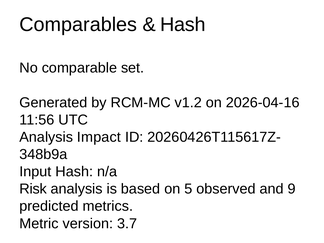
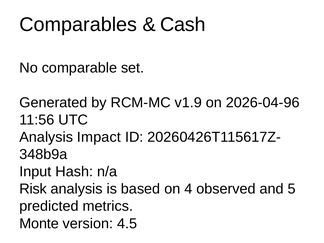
Hash at (183, 25): Hash -> Cash
v1.2: v1.2 -> v1.9
2026-04-16: 2026-04-16 -> 2026-04-96
5: 5 -> 4
9: 9 -> 5
Metric: Metric -> Monte
3.7: 3.7 -> 4.5
